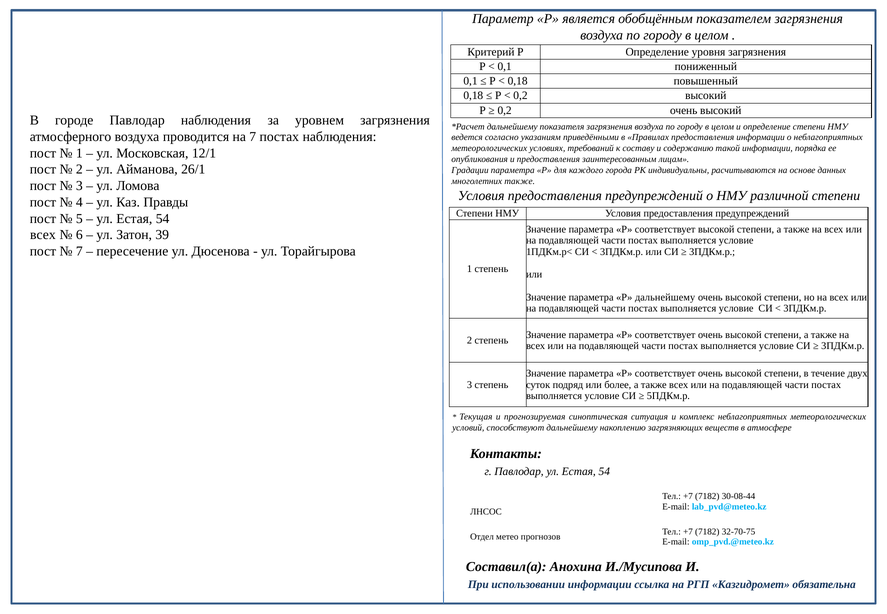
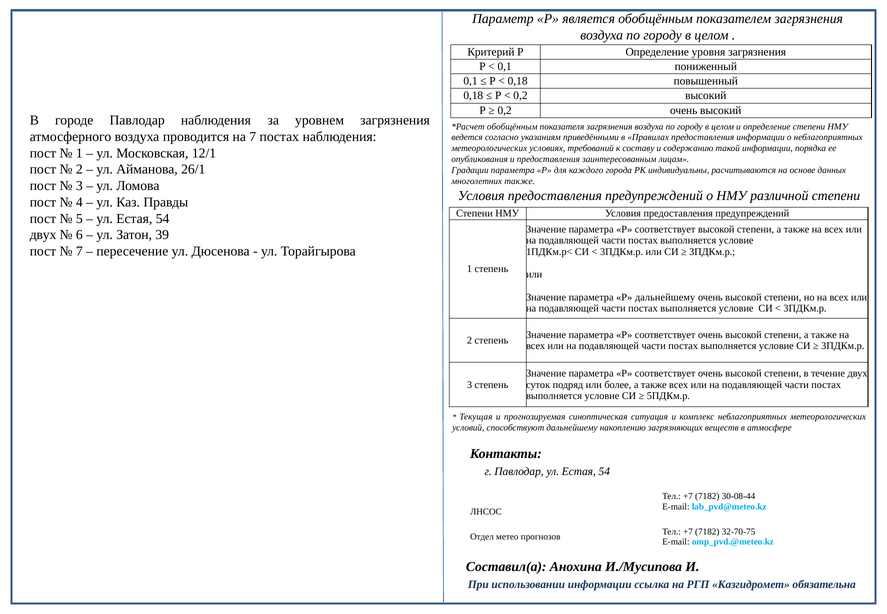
дальнейшему at (512, 127): дальнейшему -> обобщённым
всех at (43, 235): всех -> двух
